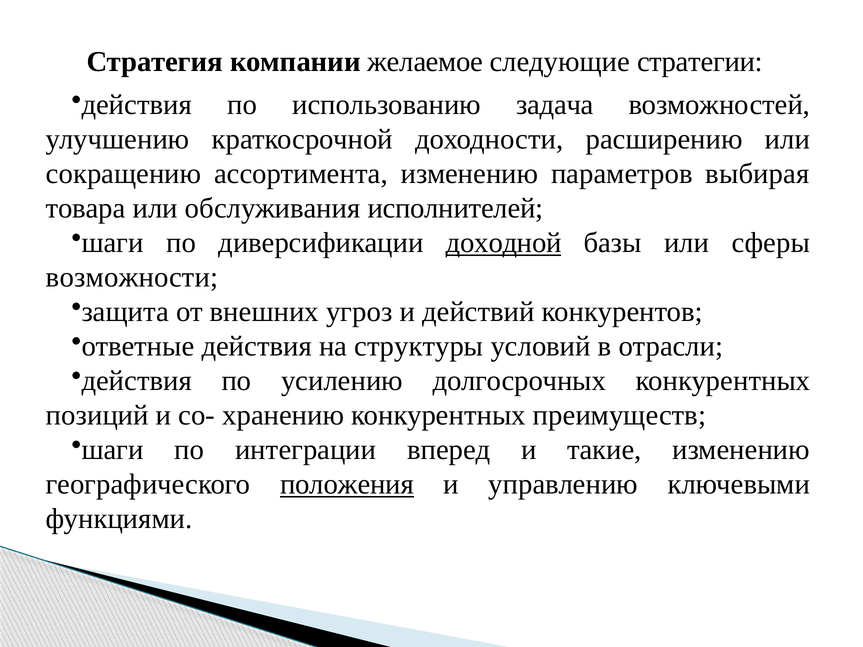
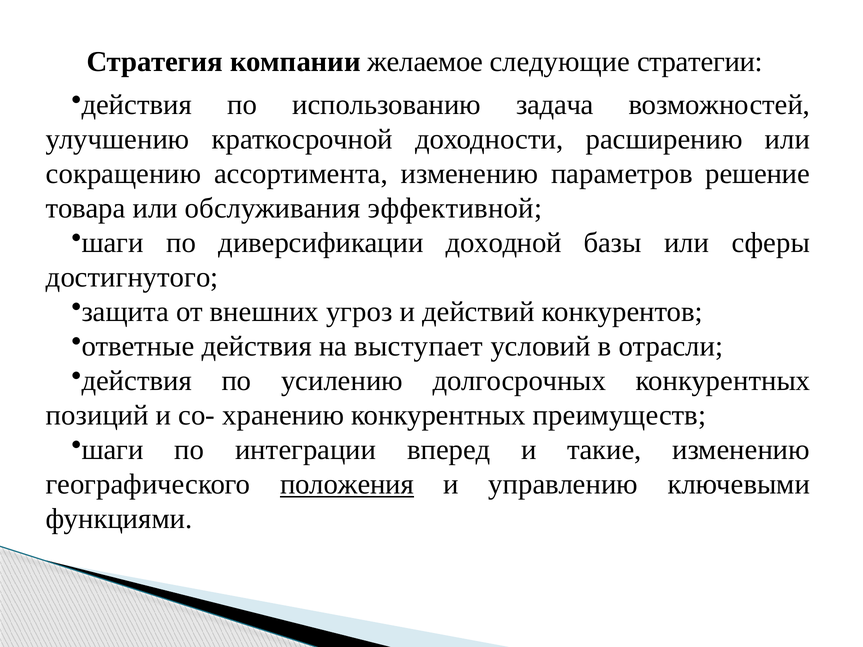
выбирая: выбирая -> решение
исполнителей: исполнителей -> эффективной
доходной underline: present -> none
возможности: возможности -> достигнутого
структуры: структуры -> выступает
